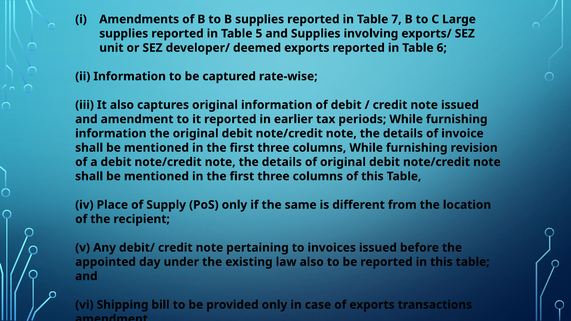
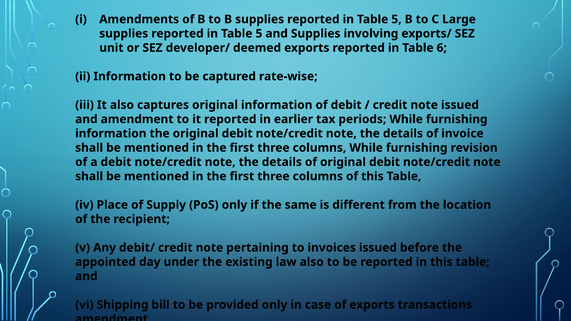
7 at (396, 19): 7 -> 5
